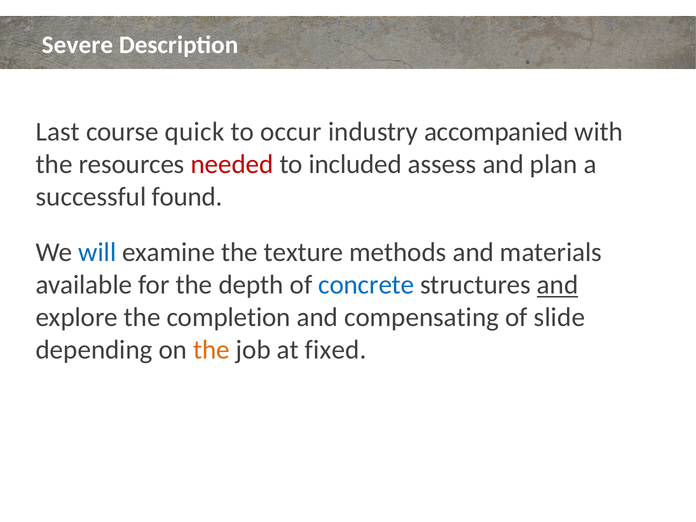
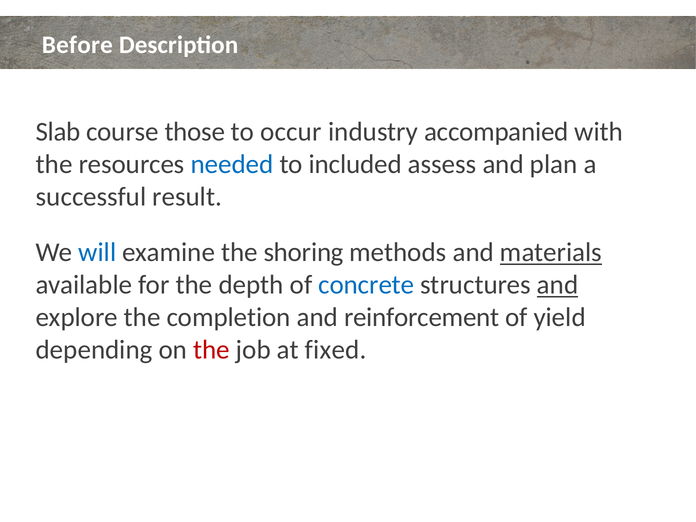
Severe: Severe -> Before
Last: Last -> Slab
quick: quick -> those
needed colour: red -> blue
found: found -> result
texture: texture -> shoring
materials underline: none -> present
compensating: compensating -> reinforcement
slide: slide -> yield
the at (211, 350) colour: orange -> red
